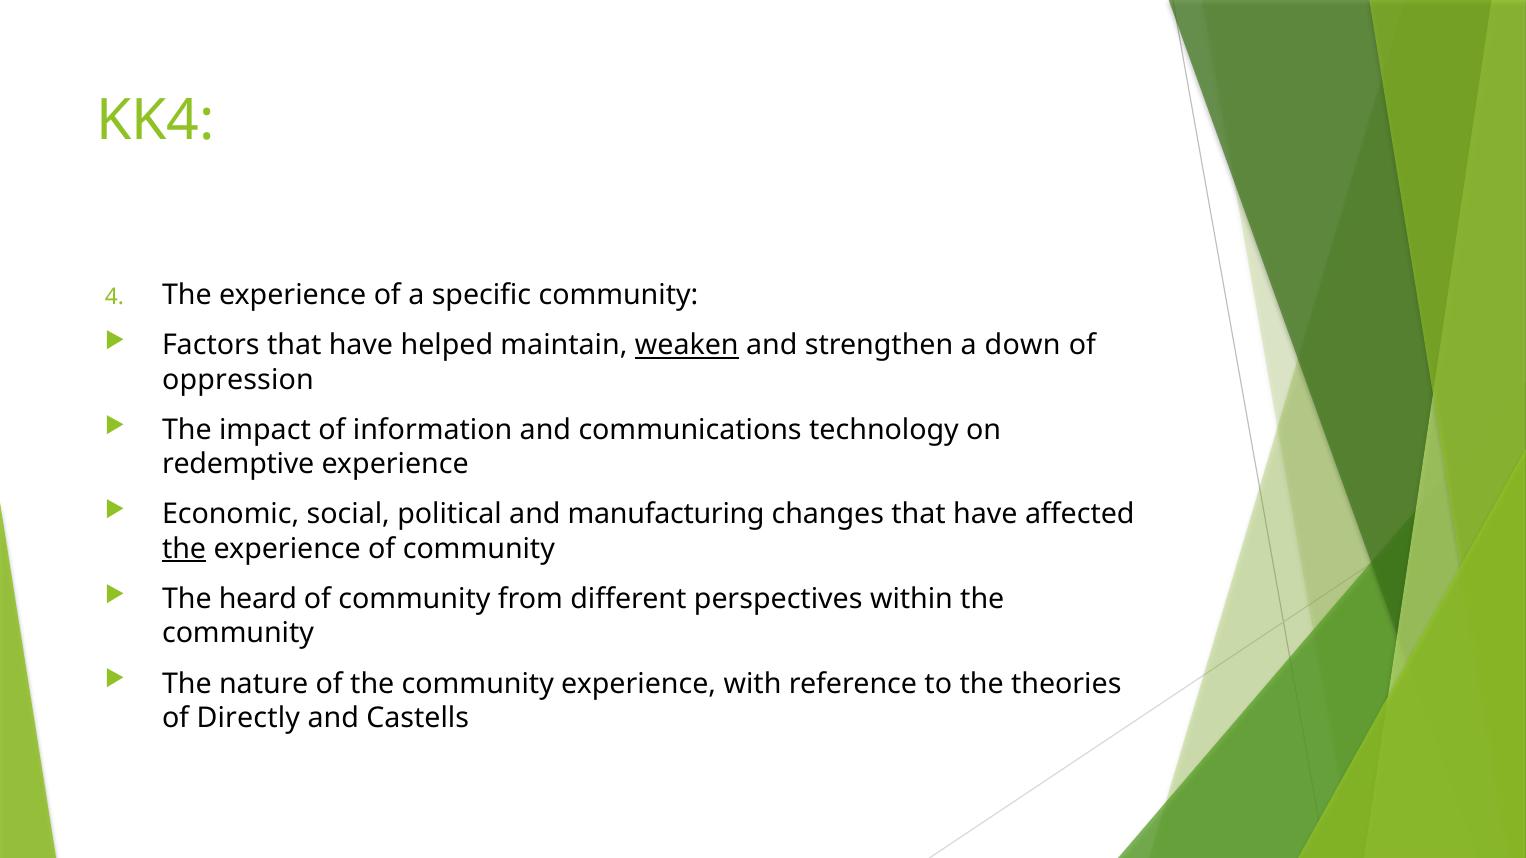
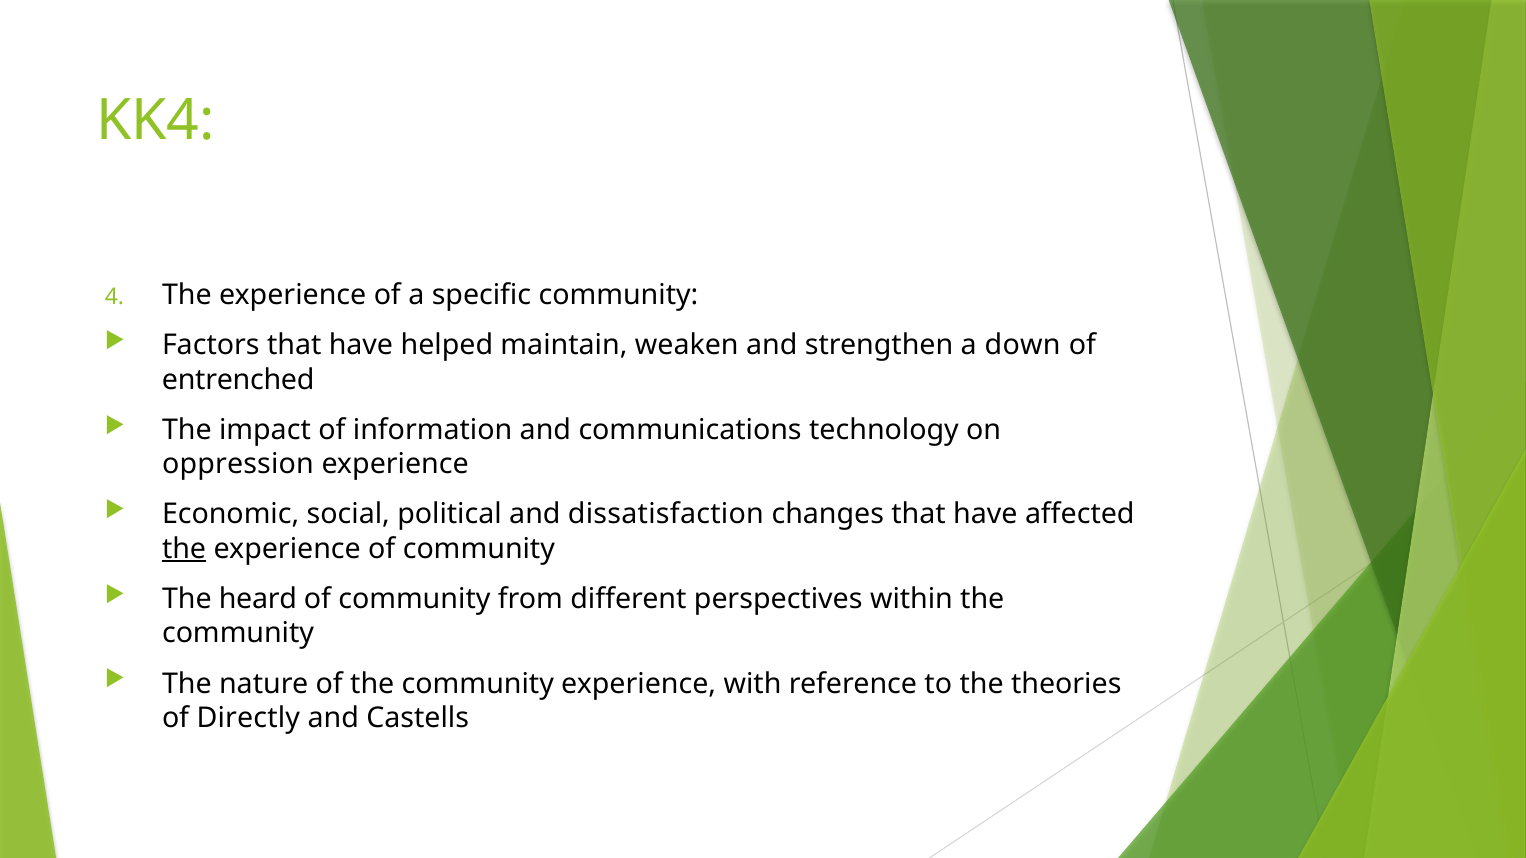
weaken underline: present -> none
oppression: oppression -> entrenched
redemptive: redemptive -> oppression
manufacturing: manufacturing -> dissatisfaction
